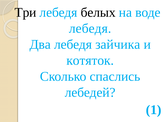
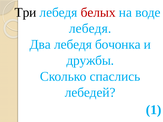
белых colour: black -> red
зайчика: зайчика -> бочонка
котяток: котяток -> дружбы
